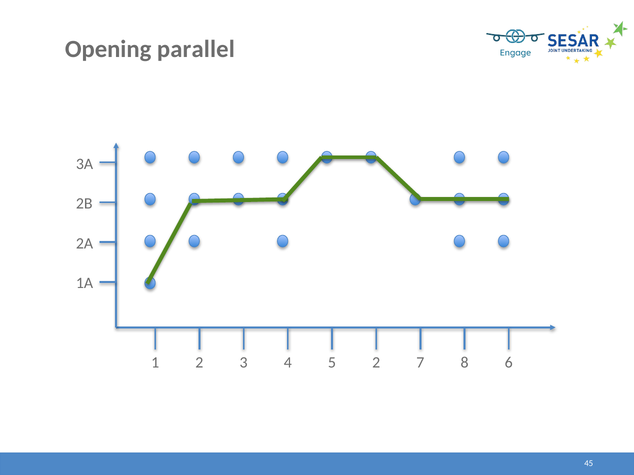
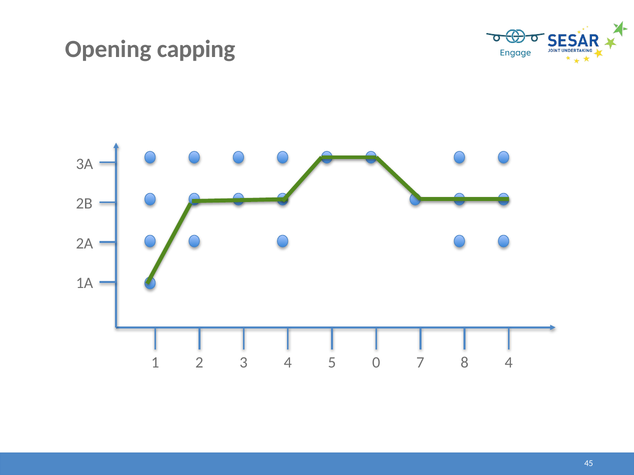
parallel: parallel -> capping
5 2: 2 -> 0
8 6: 6 -> 4
